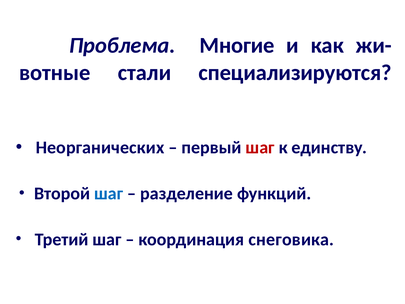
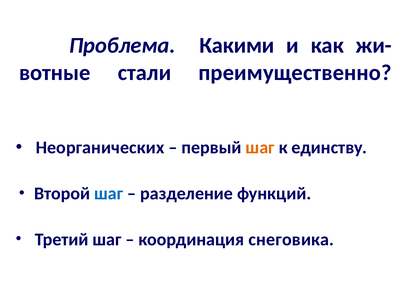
Многие: Многие -> Какими
специализируются: специализируются -> преимущественно
шаг at (260, 147) colour: red -> orange
